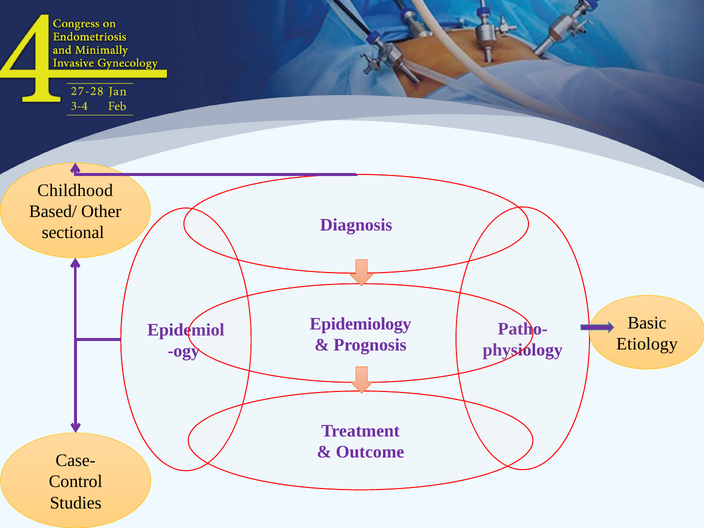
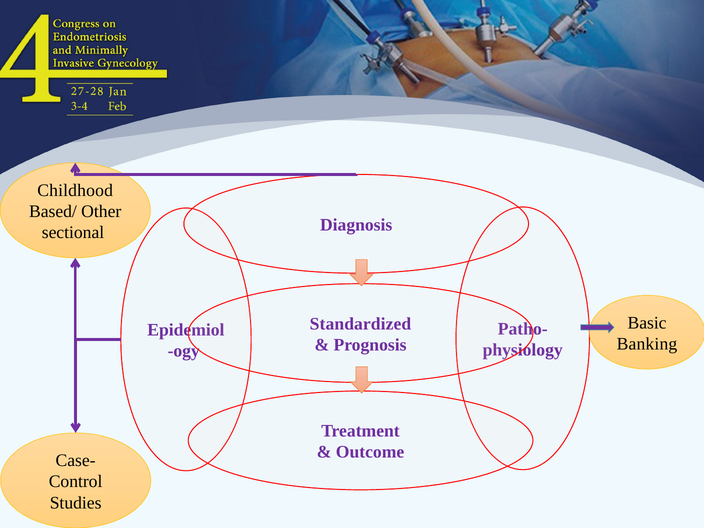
Epidemiology: Epidemiology -> Standardized
Etiology: Etiology -> Banking
